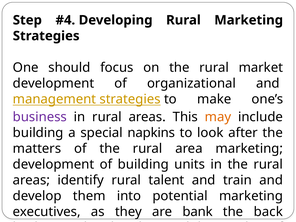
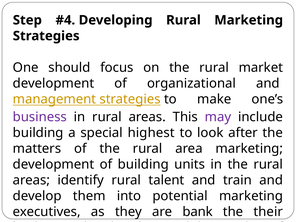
may colour: orange -> purple
napkins: napkins -> highest
back: back -> their
